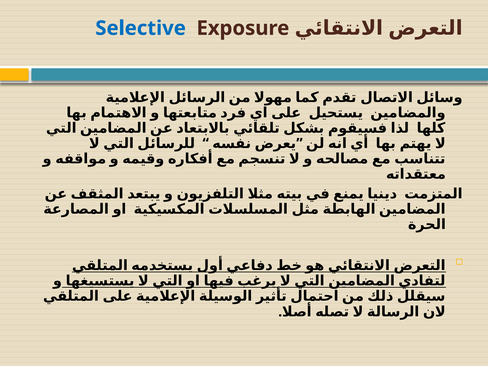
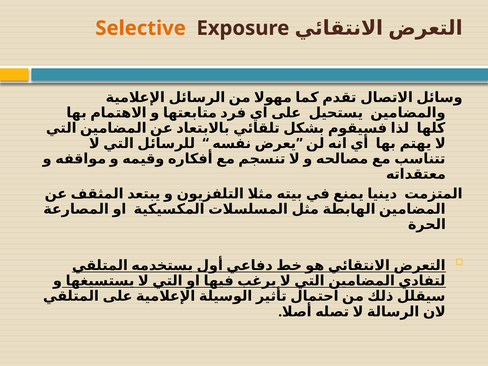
Selective colour: blue -> orange
